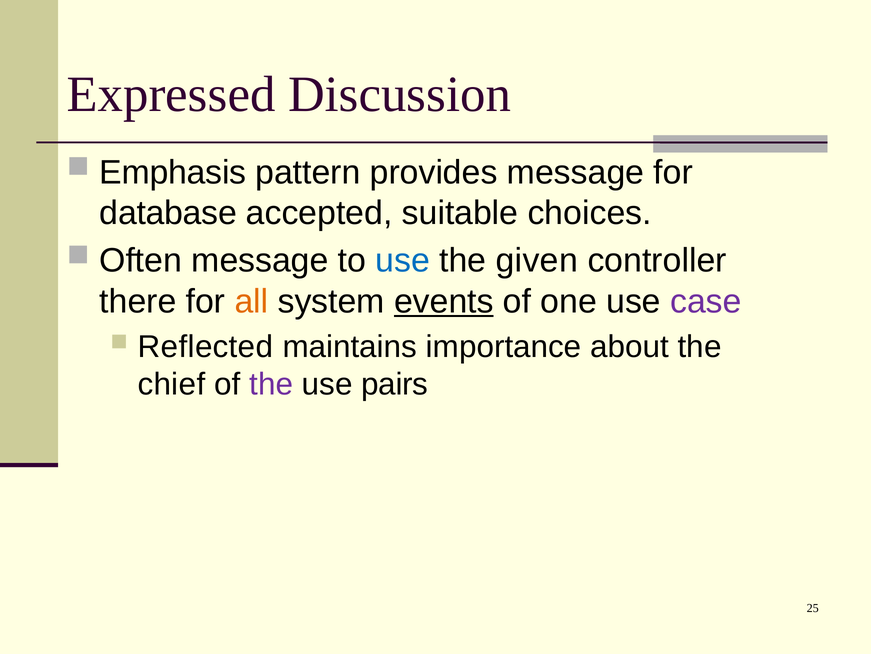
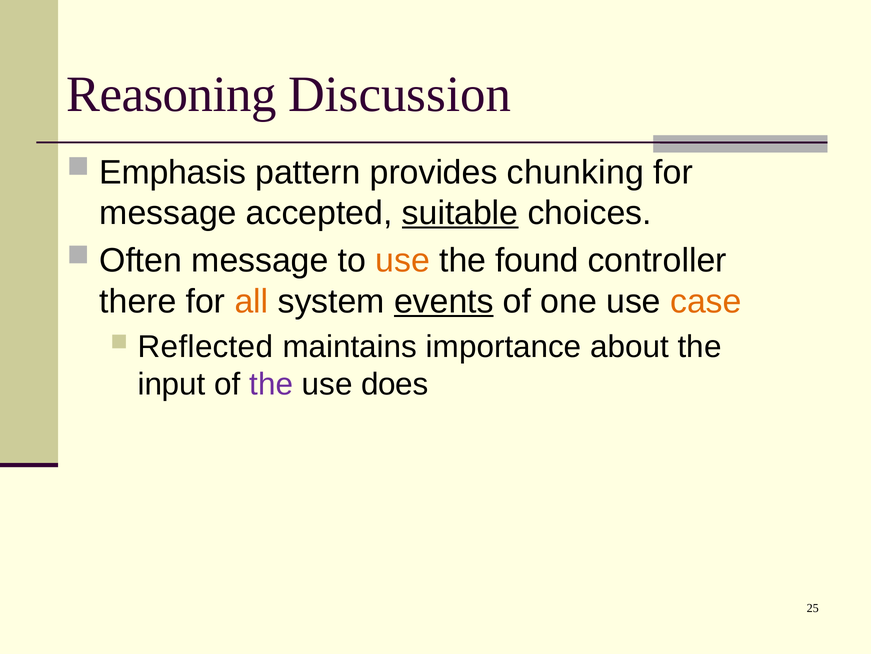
Expressed: Expressed -> Reasoning
provides message: message -> chunking
database at (168, 213): database -> message
suitable underline: none -> present
use at (403, 260) colour: blue -> orange
given: given -> found
case colour: purple -> orange
chief: chief -> input
pairs: pairs -> does
